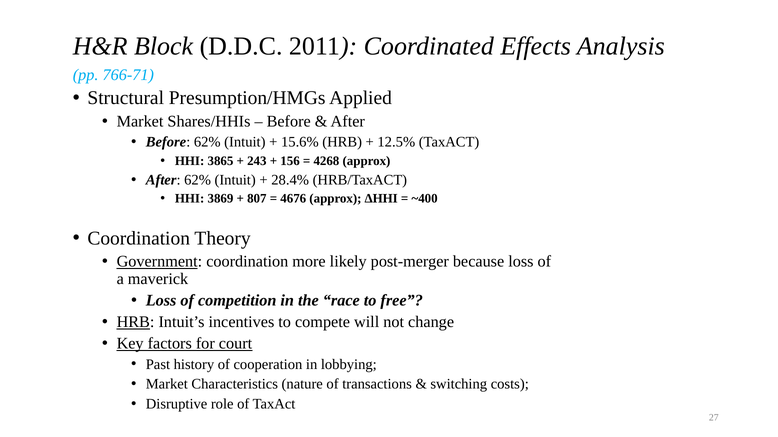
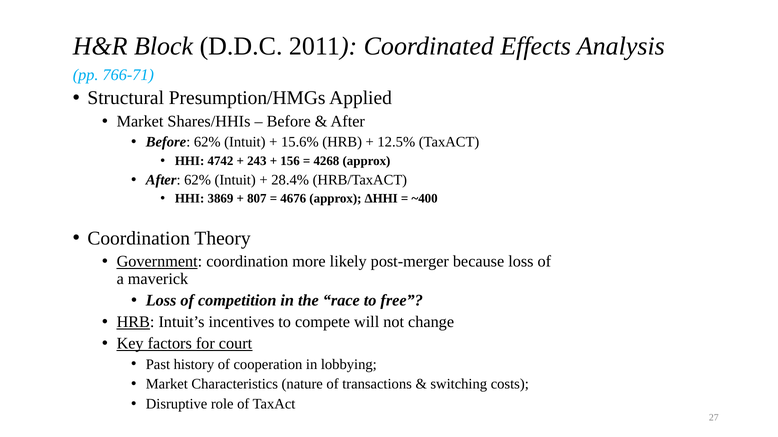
3865: 3865 -> 4742
